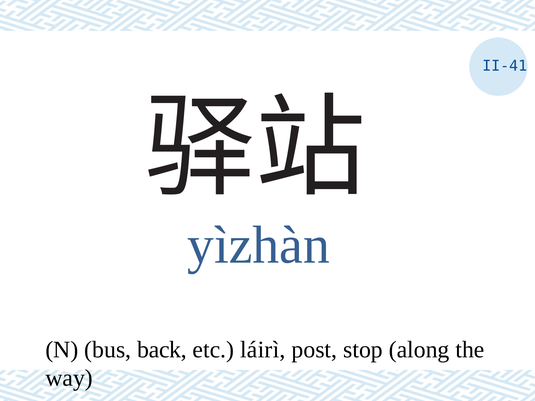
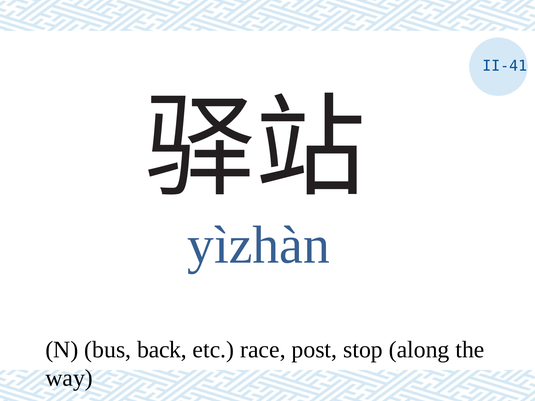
láirì: láirì -> race
